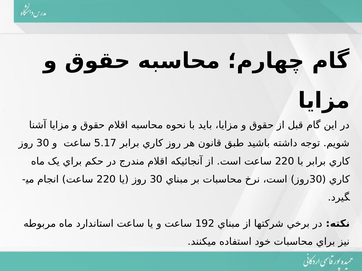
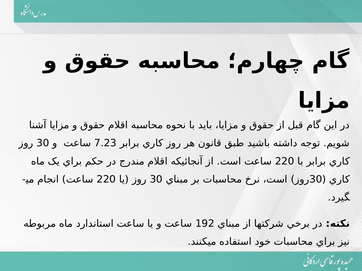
5.17: 5.17 -> 7.23
